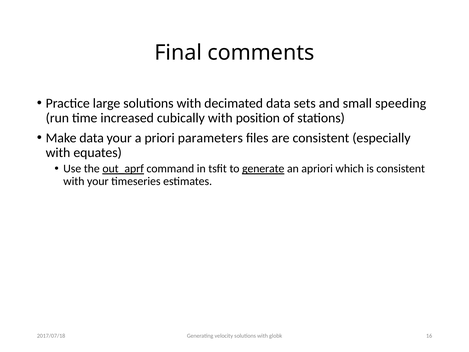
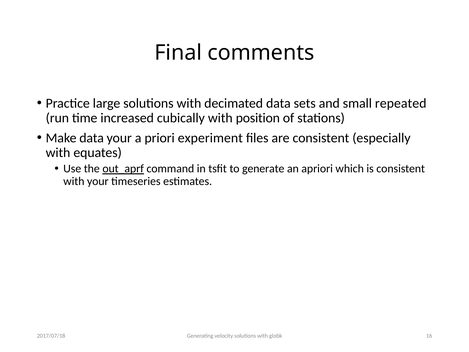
speeding: speeding -> repeated
parameters: parameters -> experiment
generate underline: present -> none
